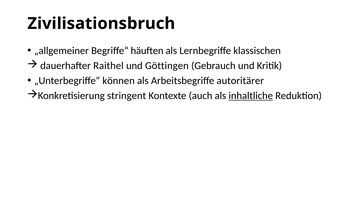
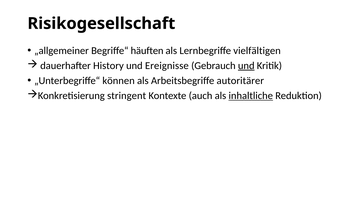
Zivilisationsbruch: Zivilisationsbruch -> Risikogesellschaft
klassischen: klassischen -> vielfältigen
Raithel: Raithel -> History
Göttingen: Göttingen -> Ereignisse
und at (246, 66) underline: none -> present
